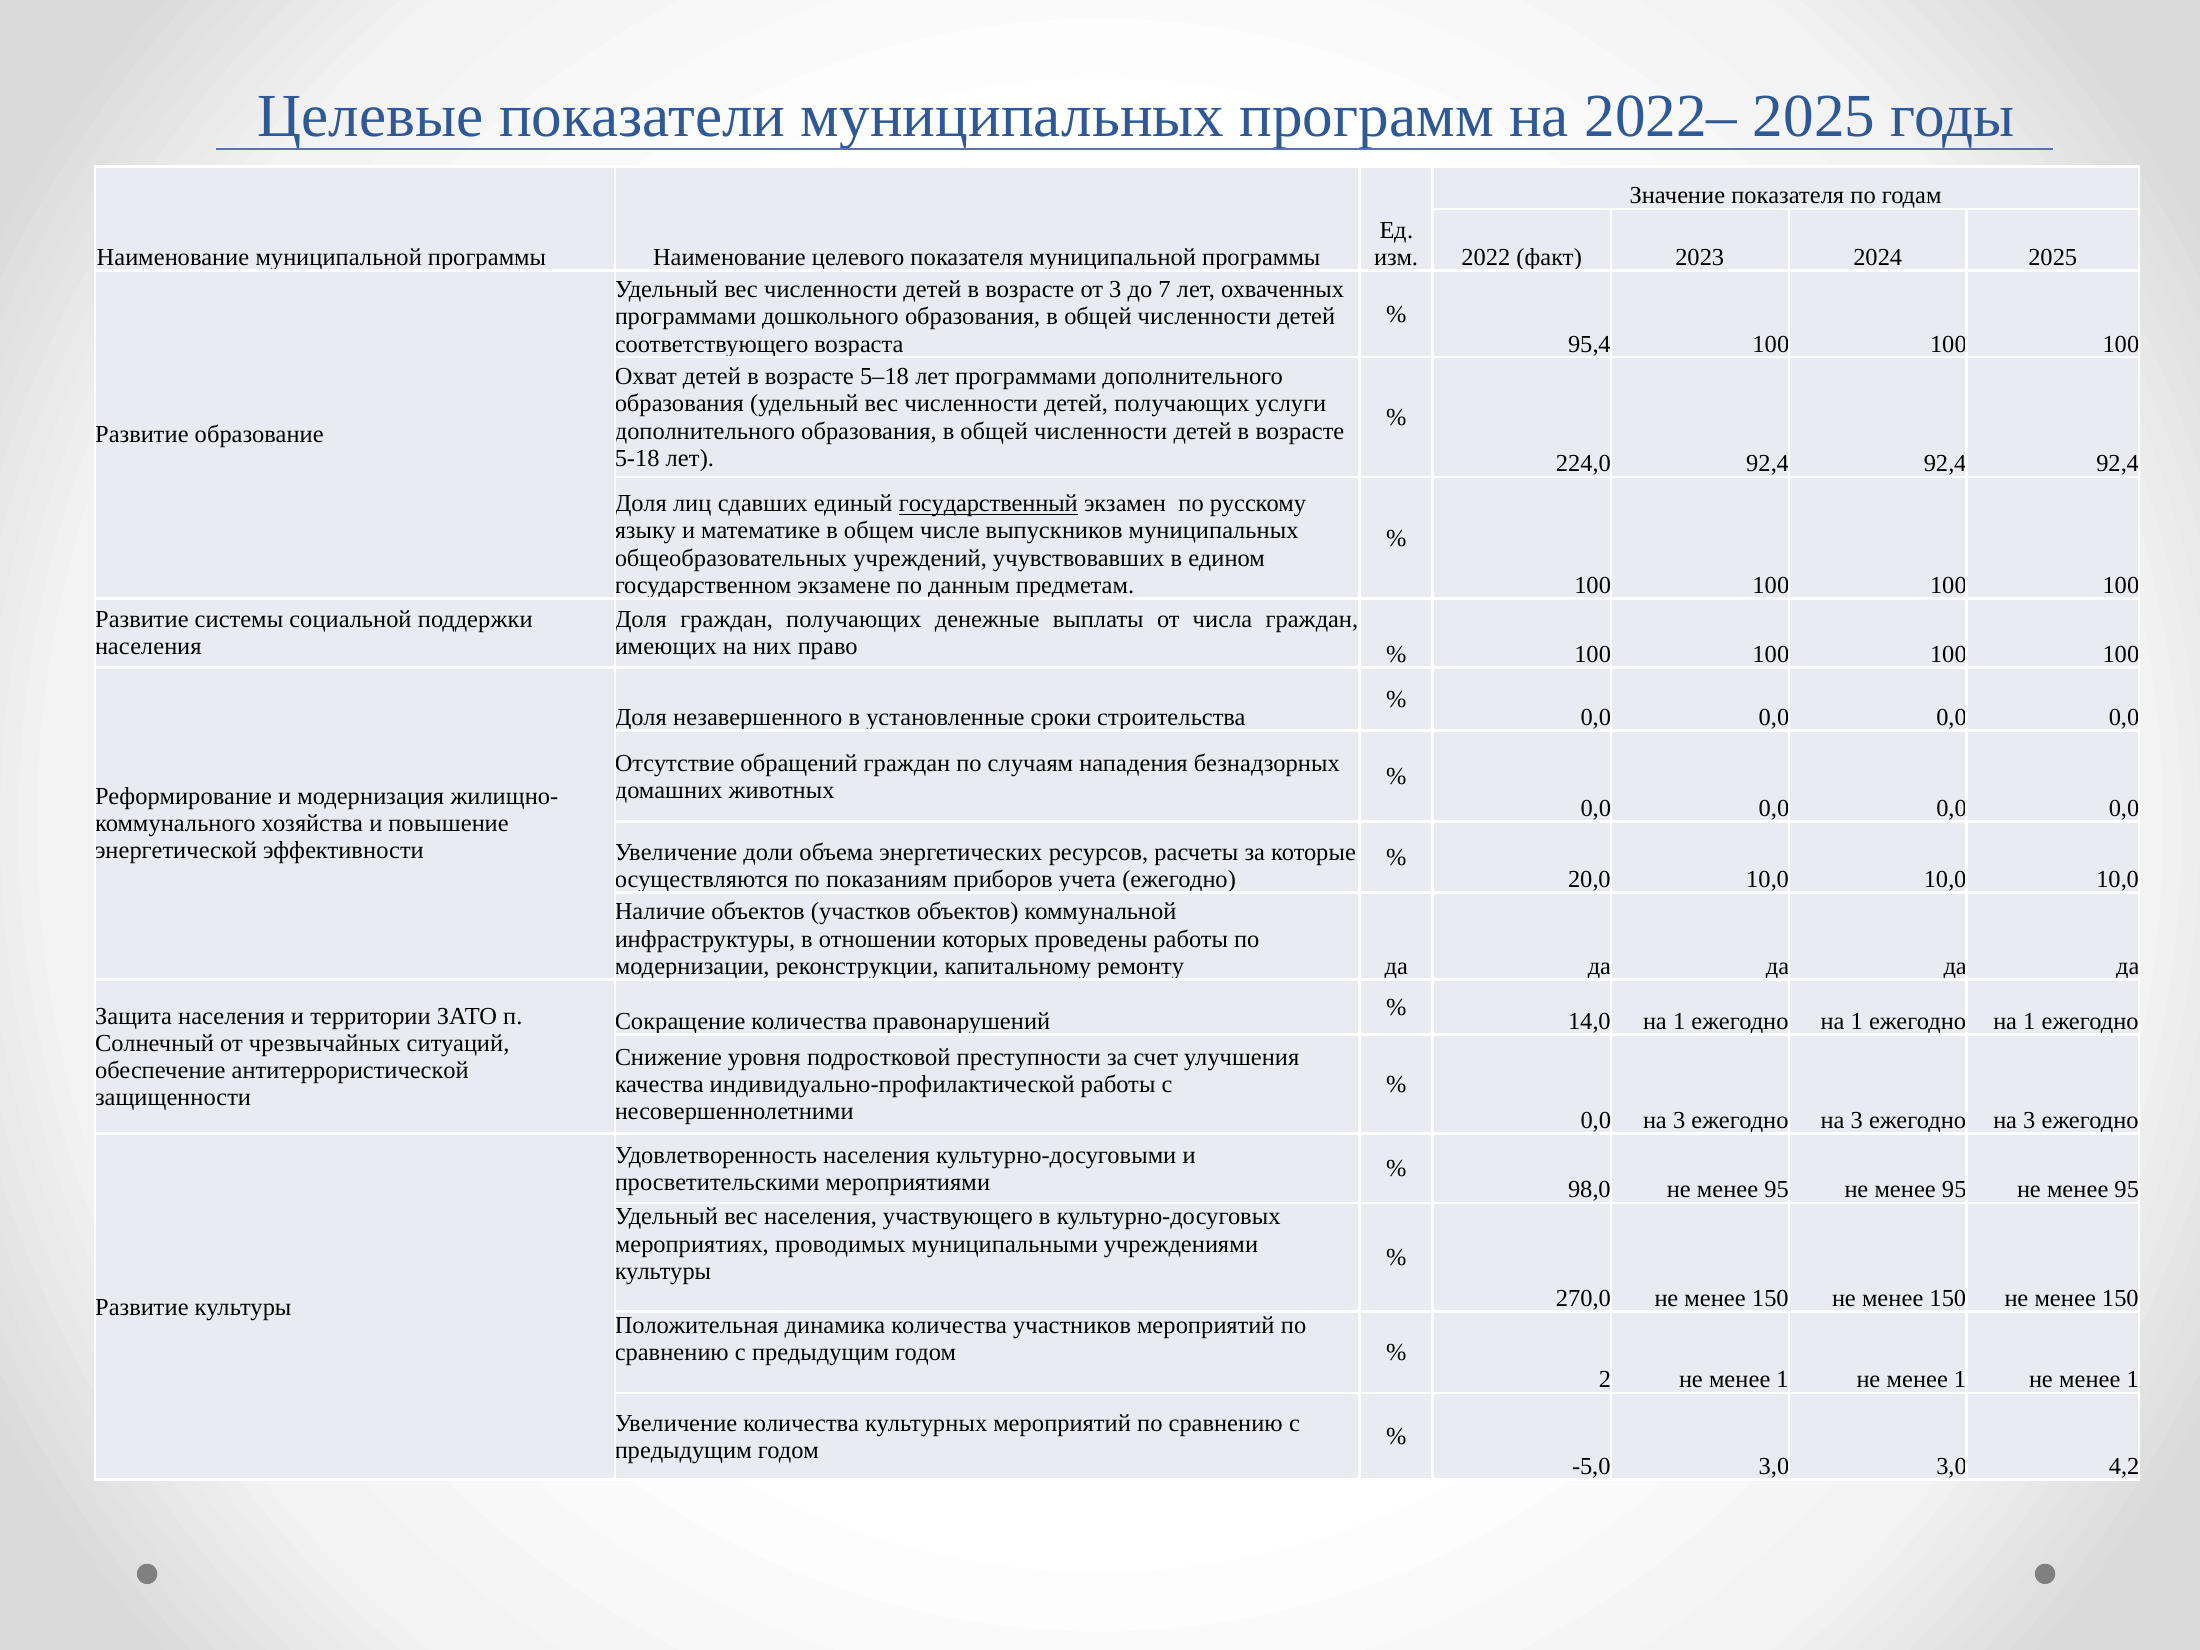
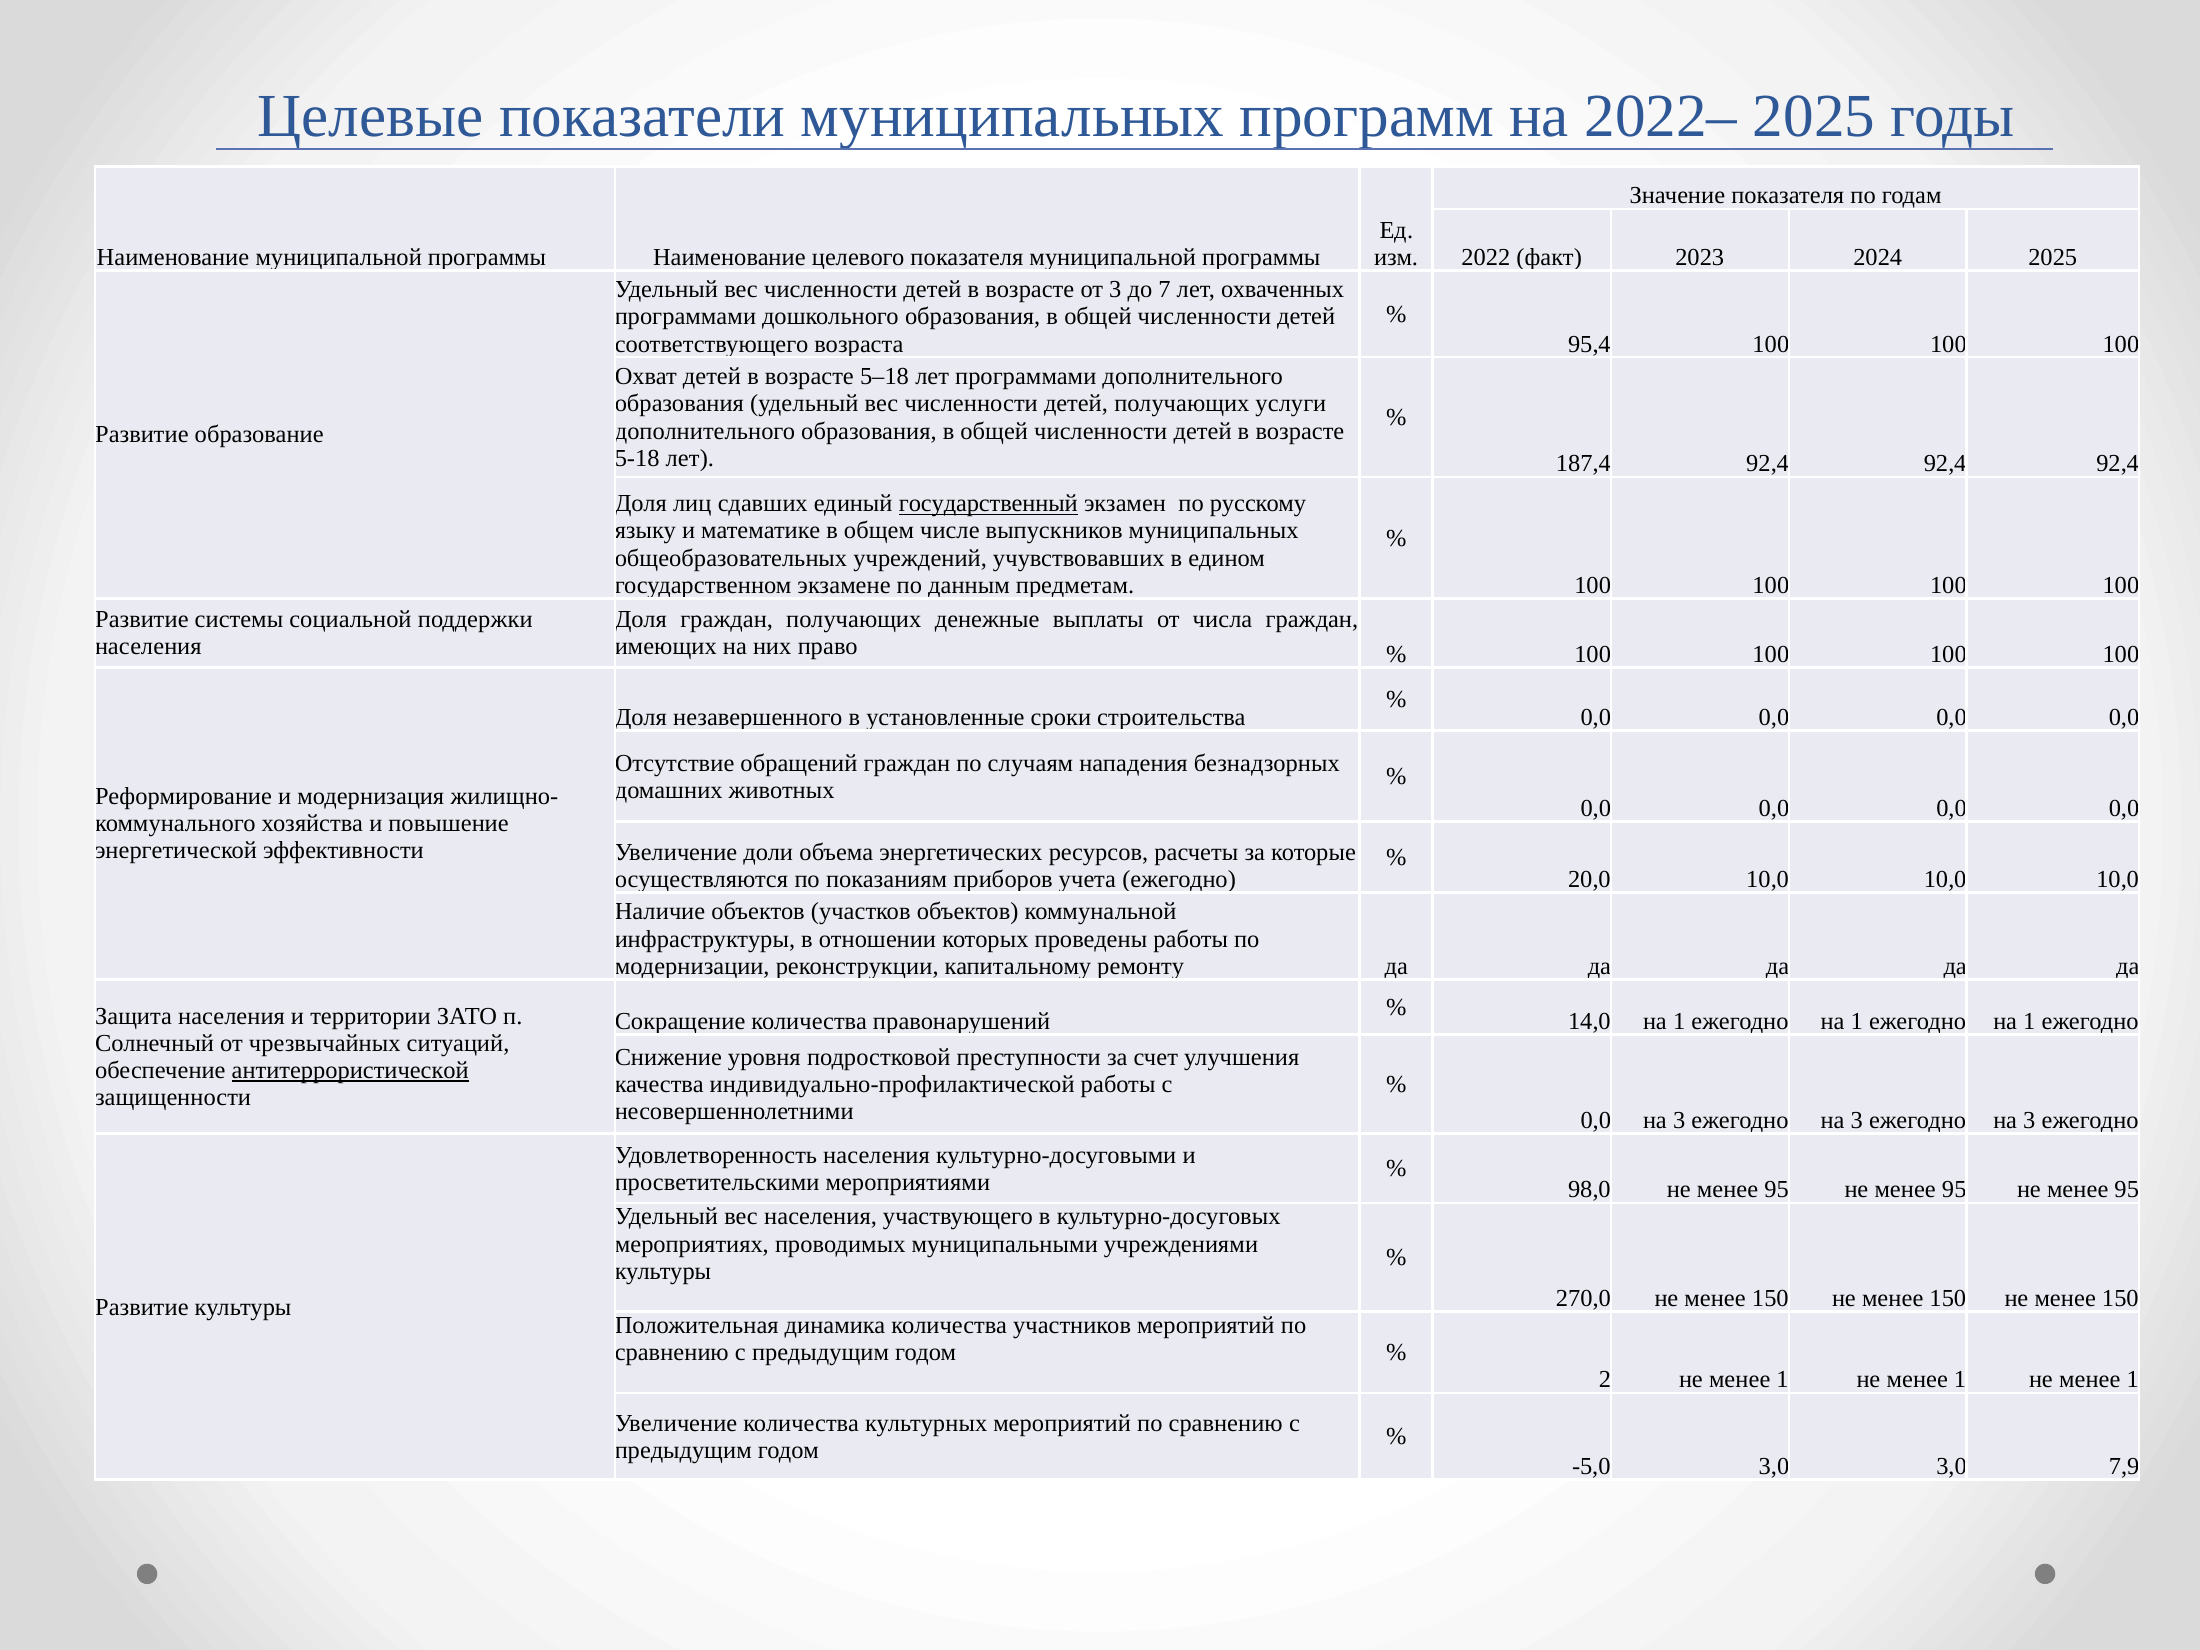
224,0: 224,0 -> 187,4
антитеррористической underline: none -> present
4,2: 4,2 -> 7,9
